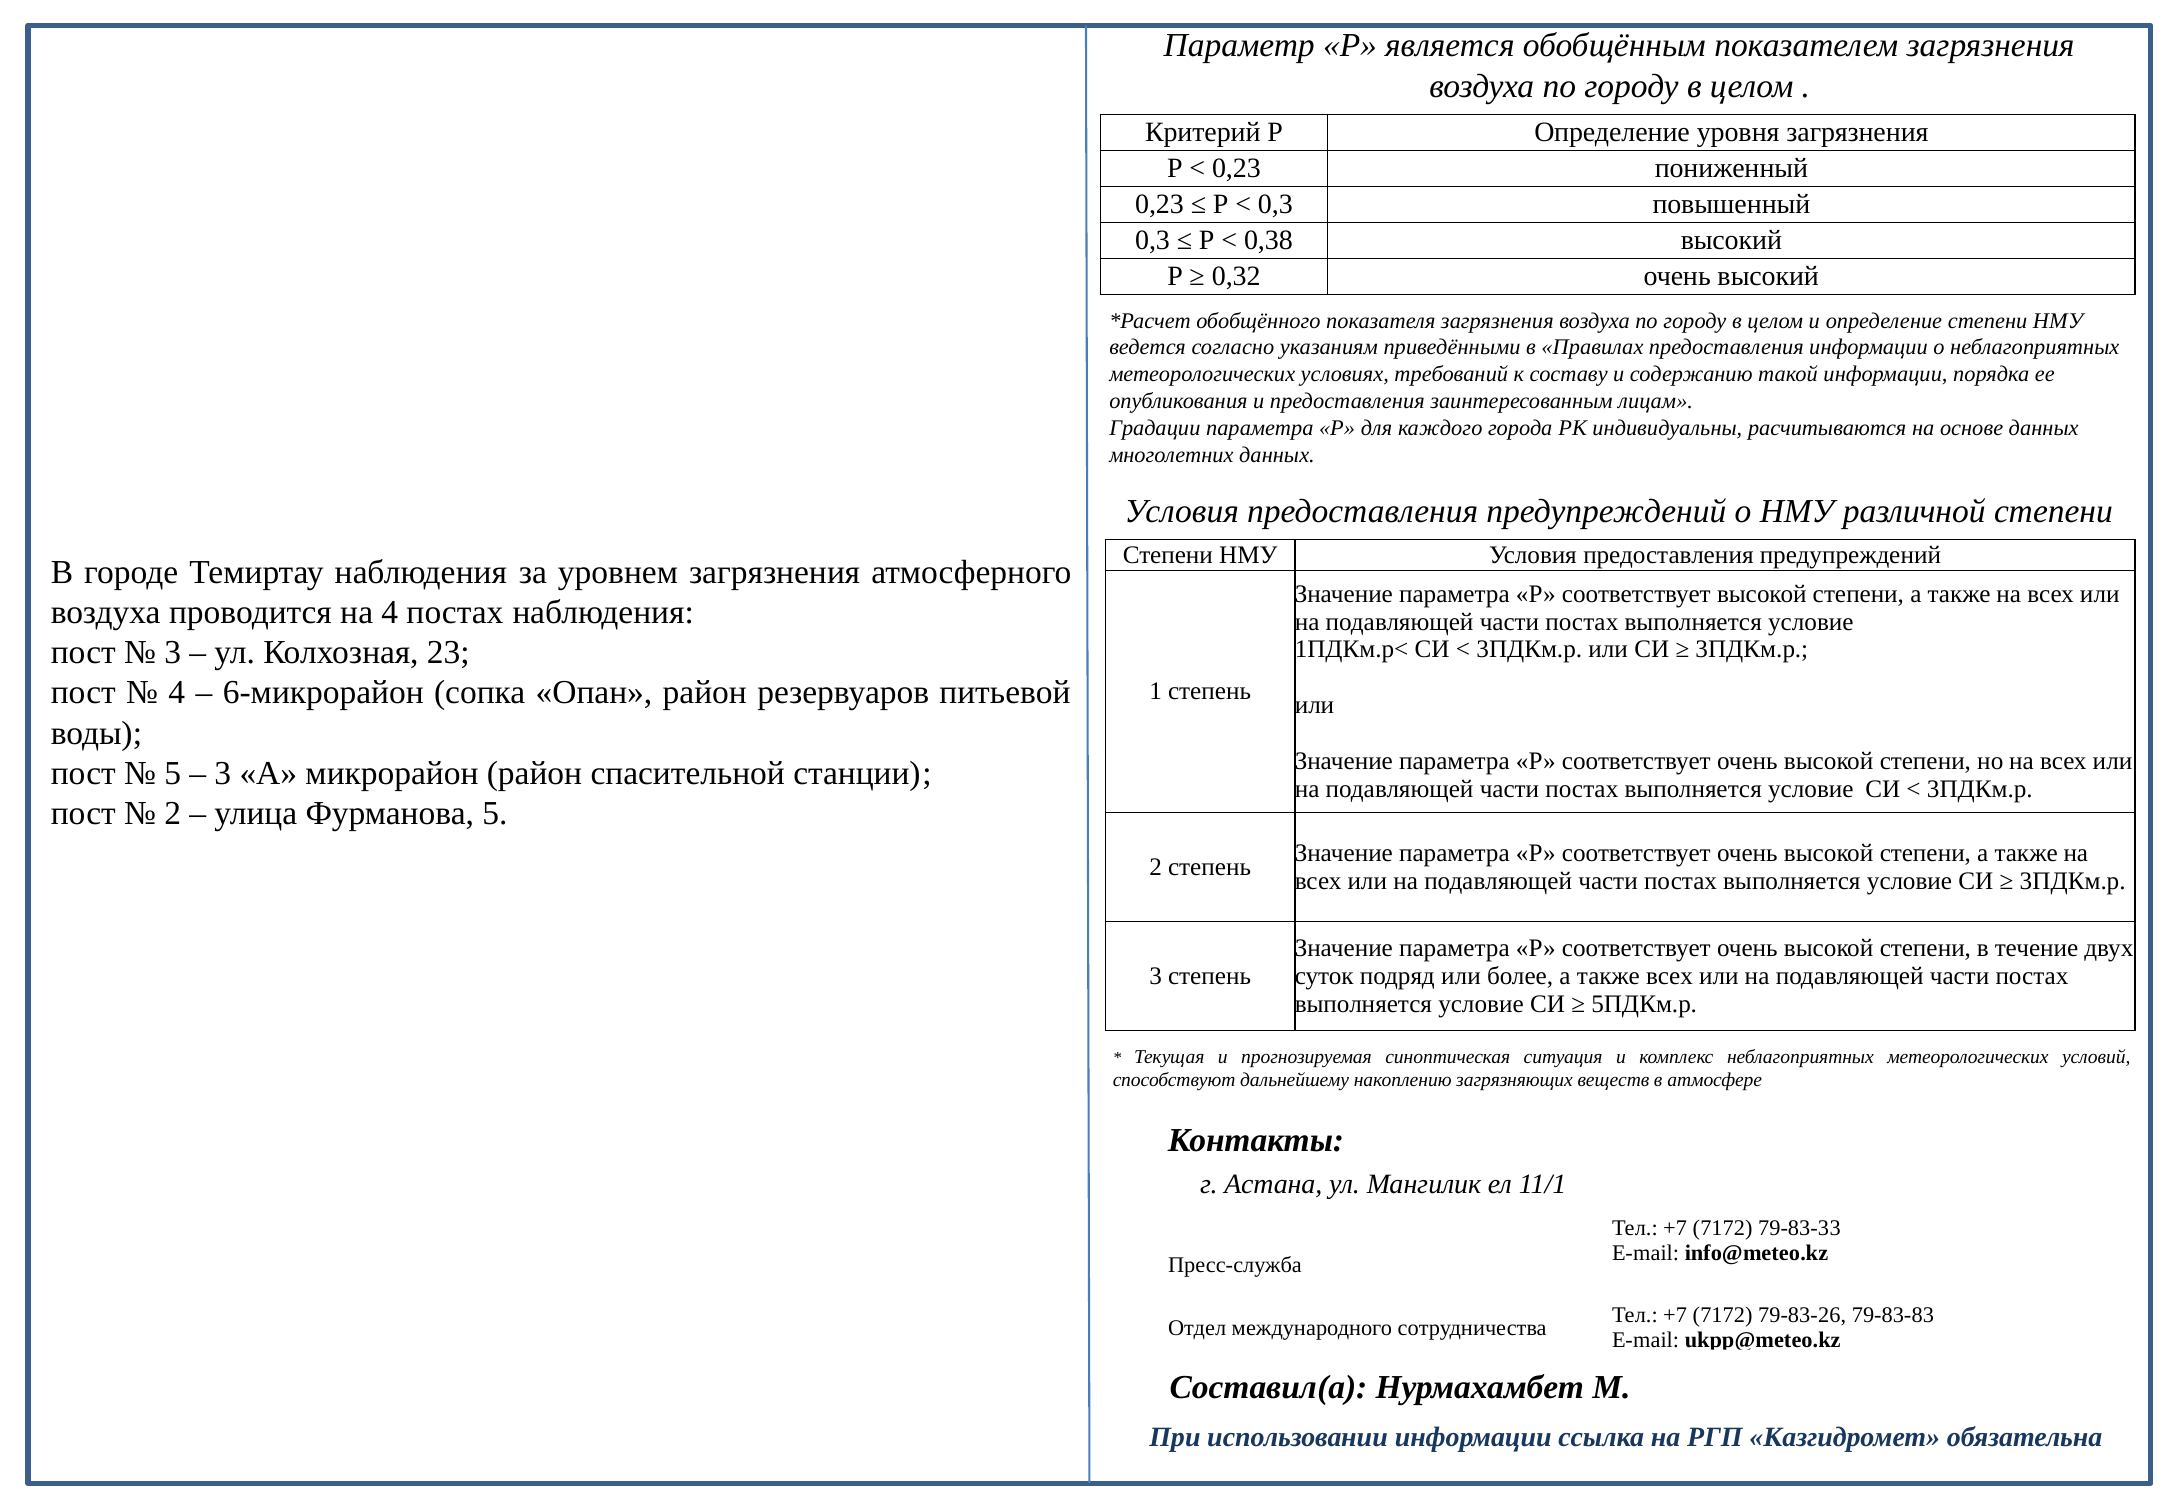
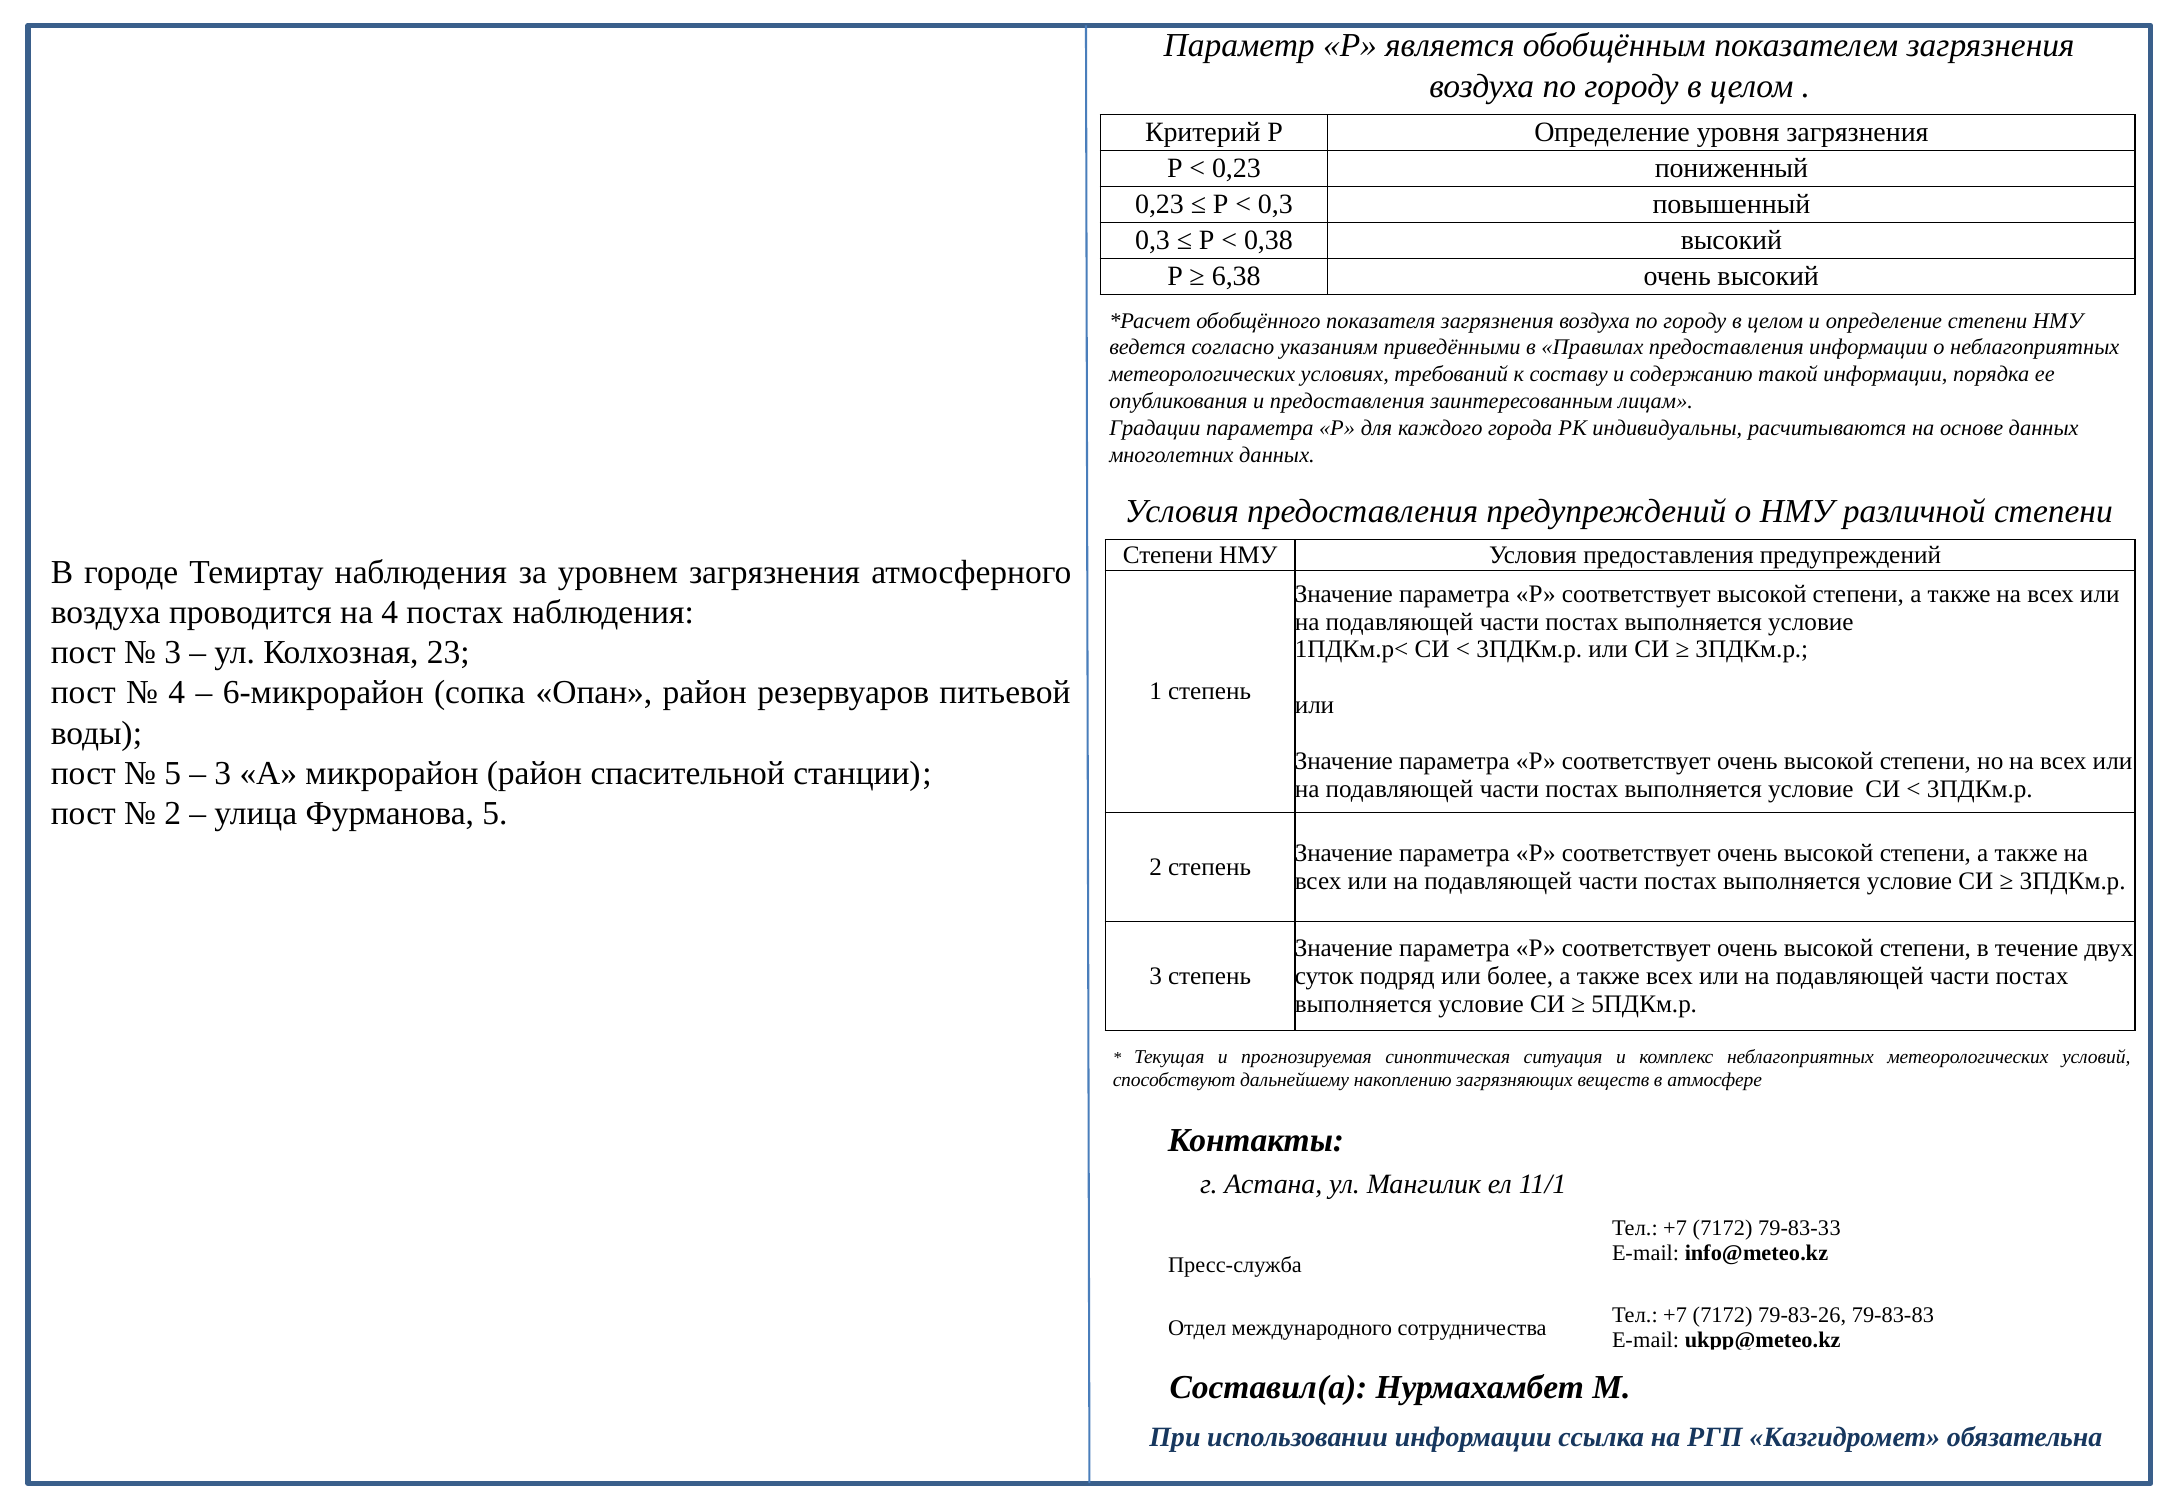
0,32: 0,32 -> 6,38
